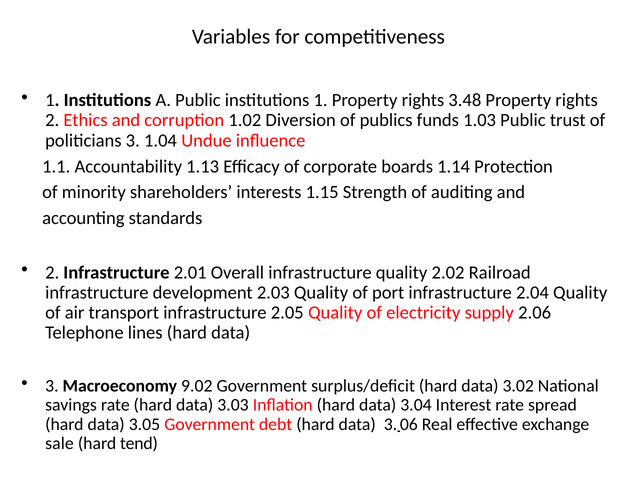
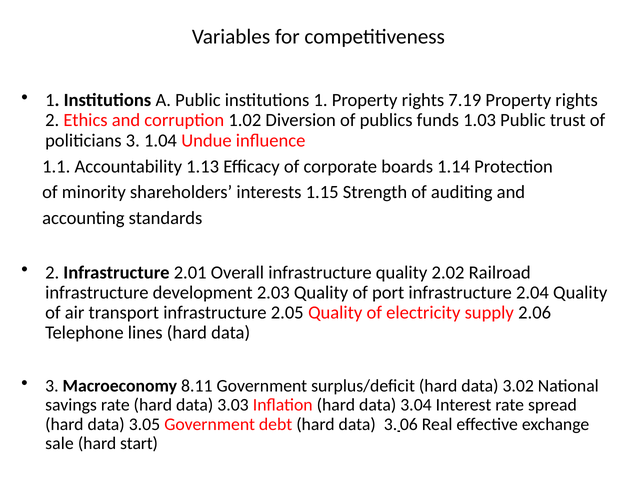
3.48: 3.48 -> 7.19
9.02: 9.02 -> 8.11
tend: tend -> start
